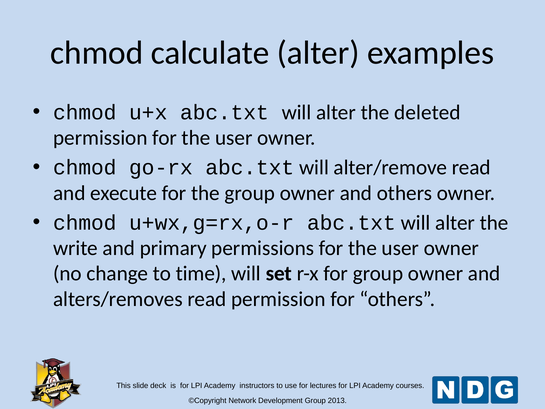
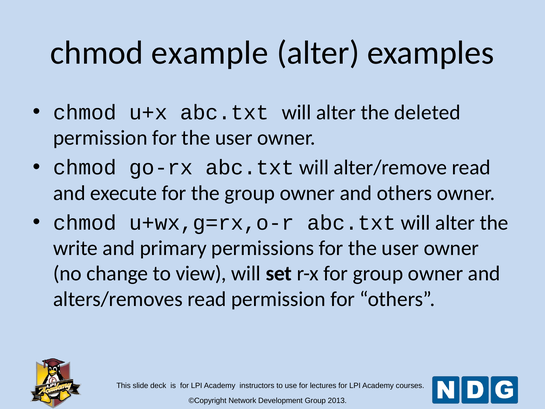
calculate: calculate -> example
time: time -> view
